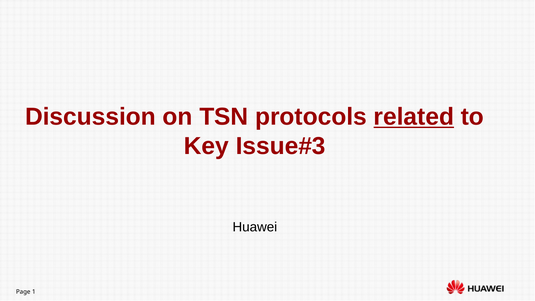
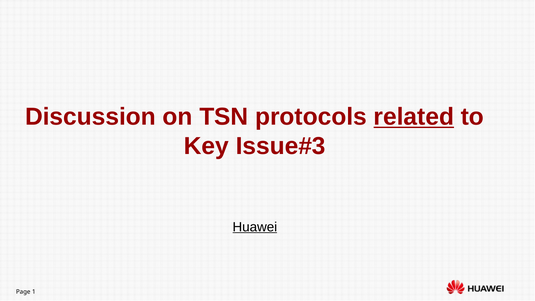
Huawei underline: none -> present
